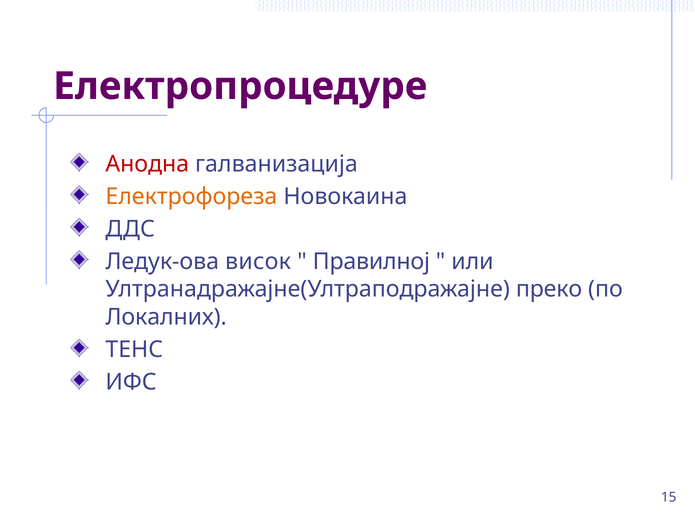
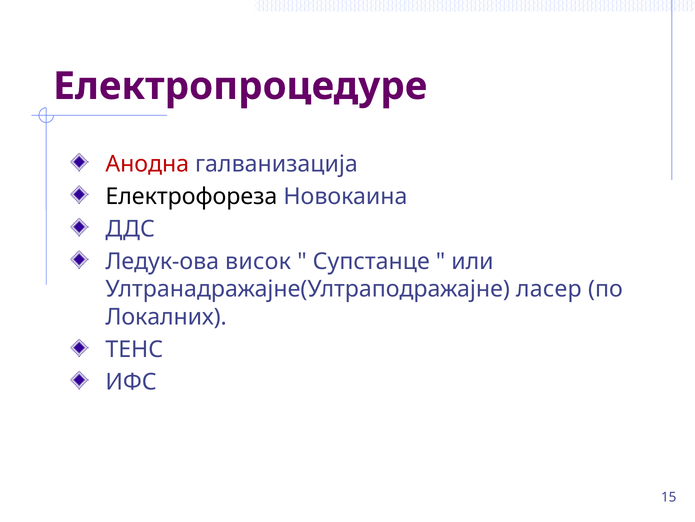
Електрофореза colour: orange -> black
Правилној: Правилној -> Супстанце
преко: преко -> ласер
